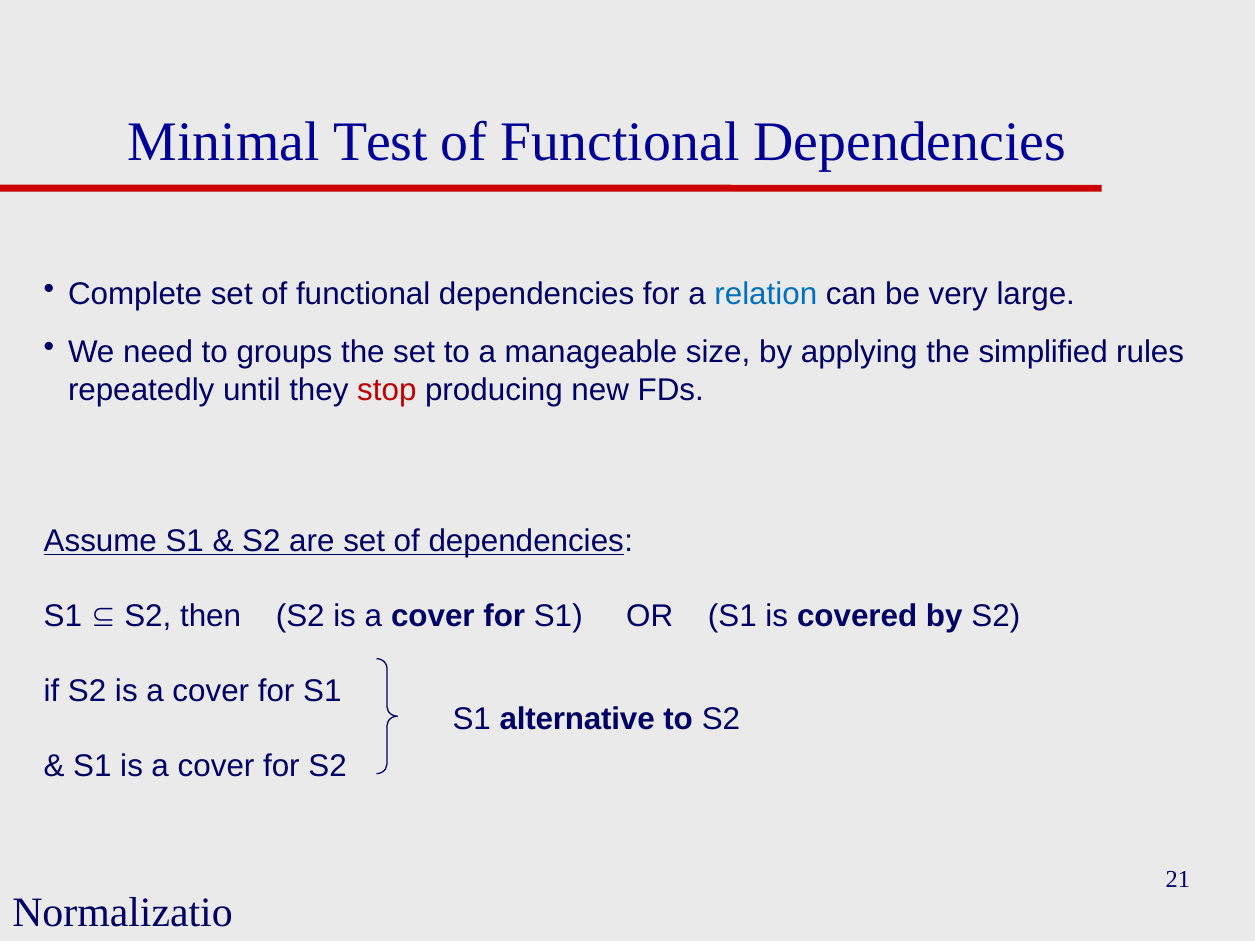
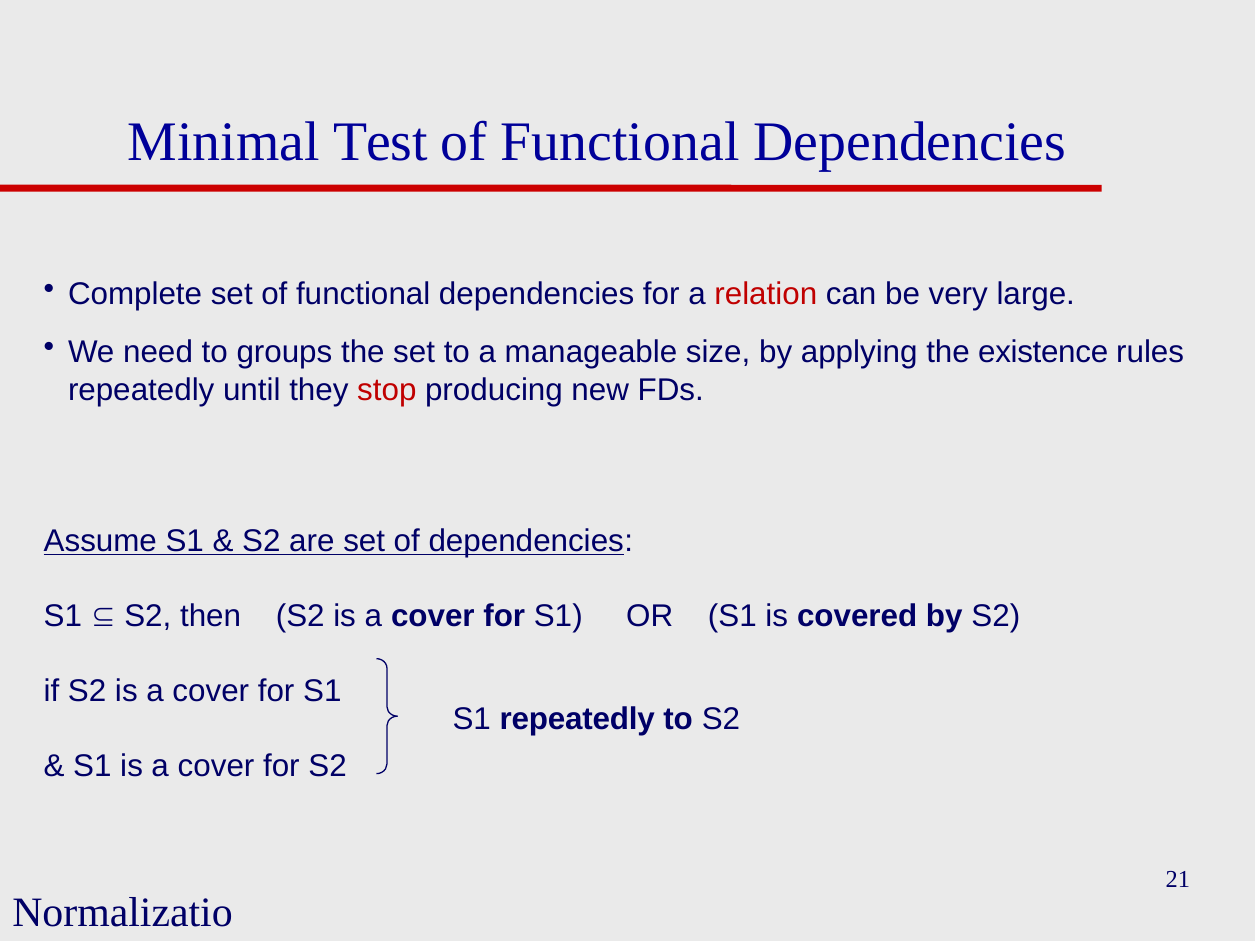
relation colour: blue -> red
simplified: simplified -> existence
S1 alternative: alternative -> repeatedly
